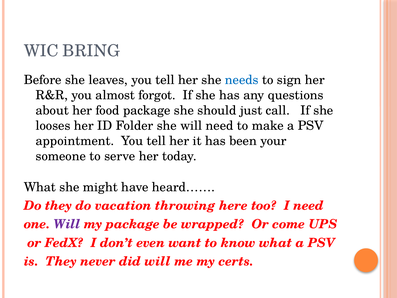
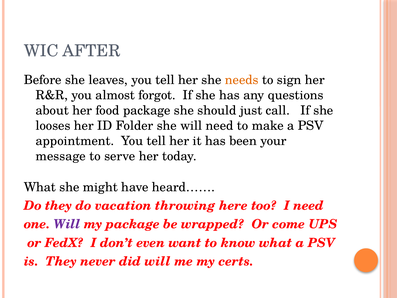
BRING: BRING -> AFTER
needs colour: blue -> orange
someone: someone -> message
